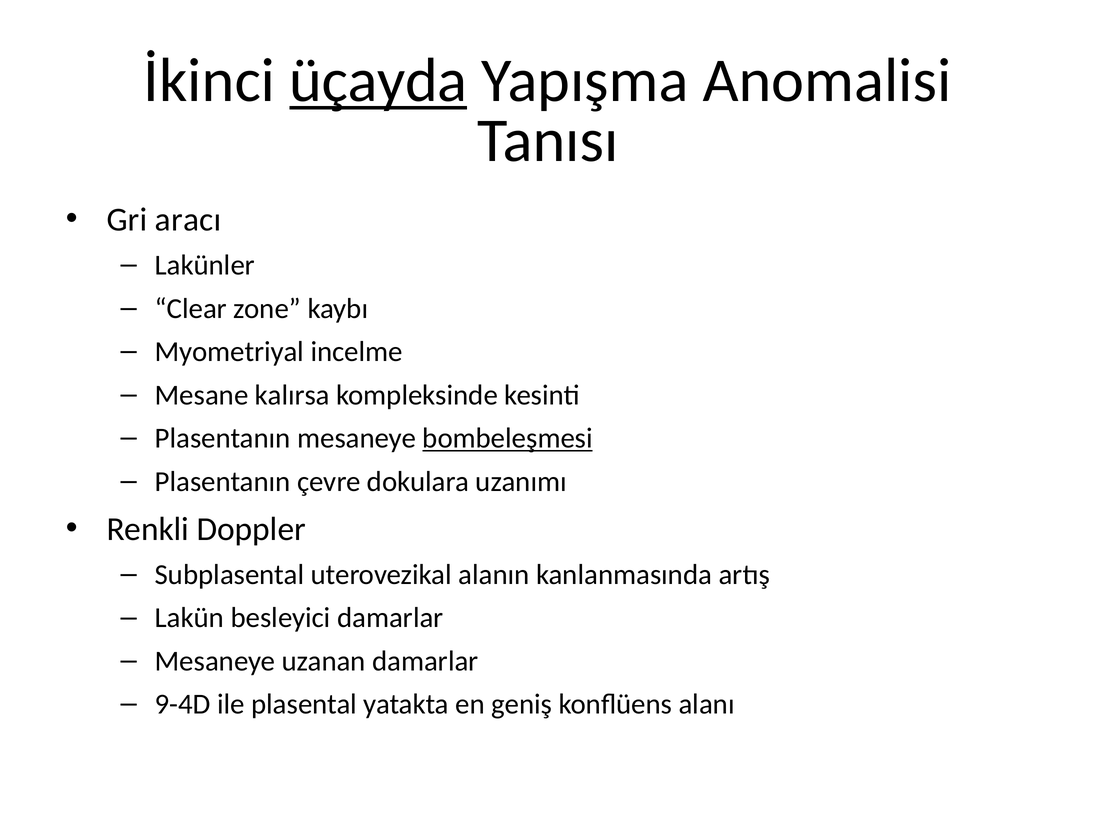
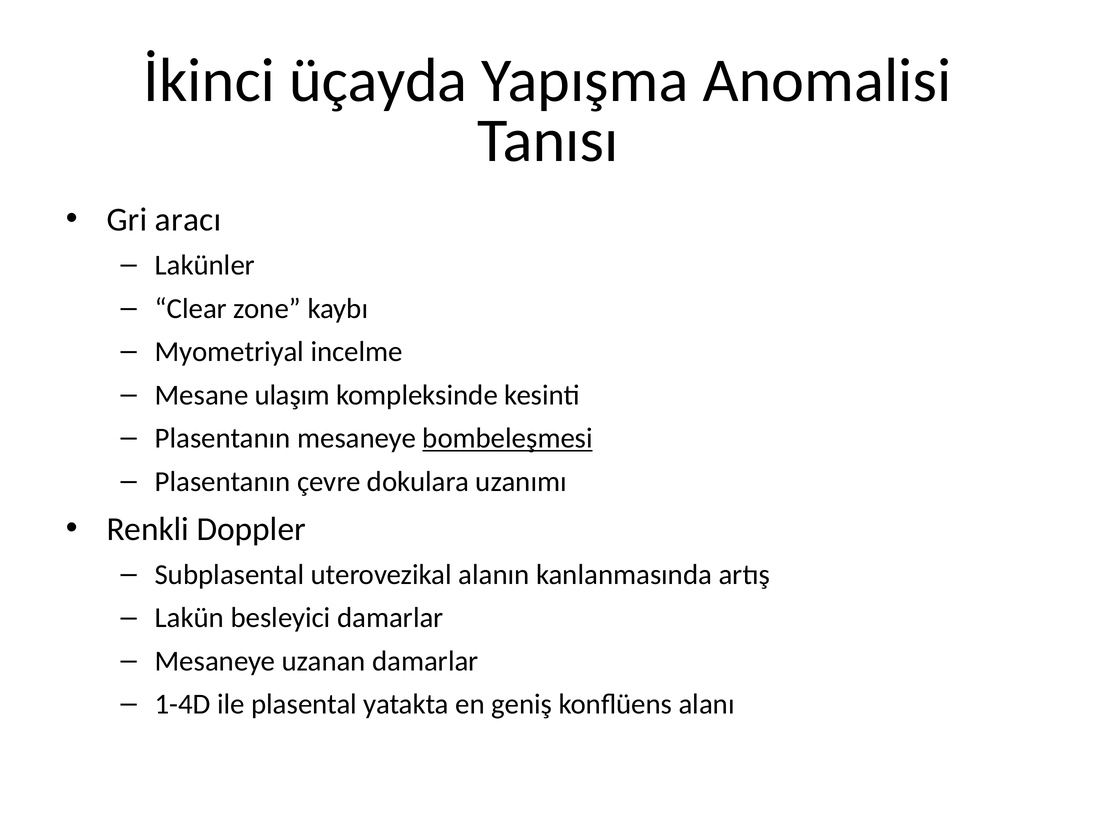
üçayda underline: present -> none
kalırsa: kalırsa -> ulaşım
9-4D: 9-4D -> 1-4D
